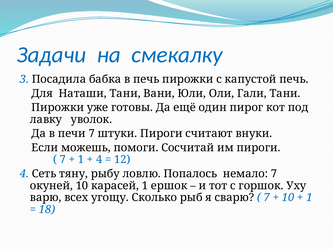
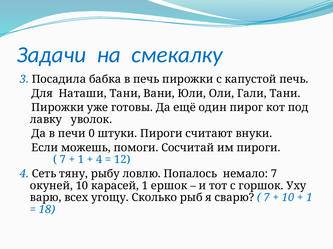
печи 7: 7 -> 0
